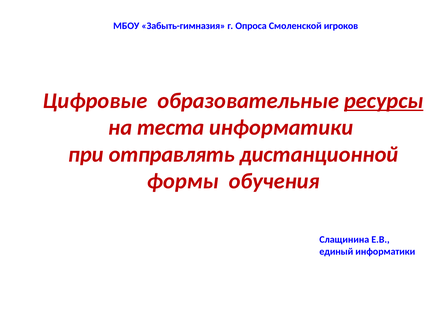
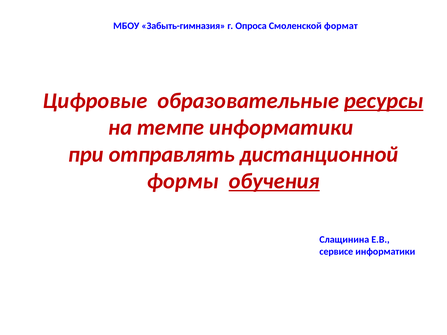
игроков: игроков -> формат
теста: теста -> темпе
обучения underline: none -> present
единый: единый -> сервисе
